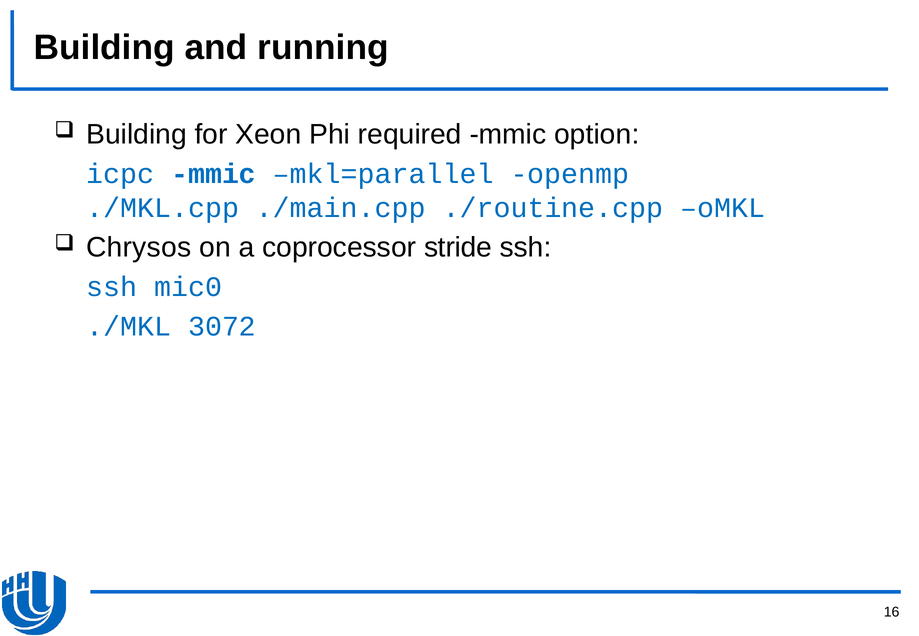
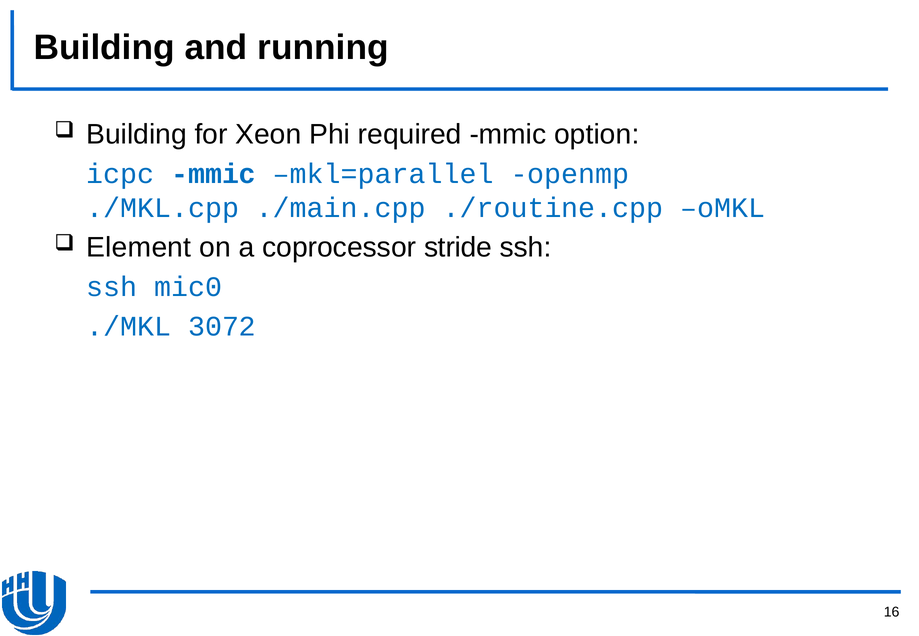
Chrysos: Chrysos -> Element
